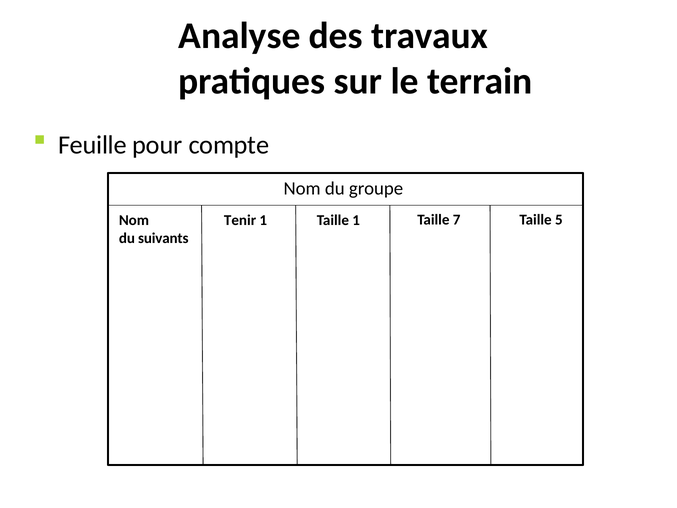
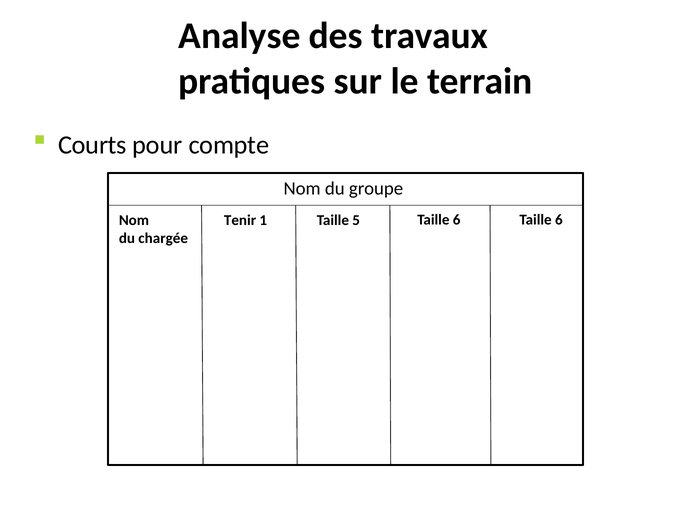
Feuille: Feuille -> Courts
Taille 1: 1 -> 5
7 at (457, 220): 7 -> 6
5 at (559, 220): 5 -> 6
suivants: suivants -> chargée
